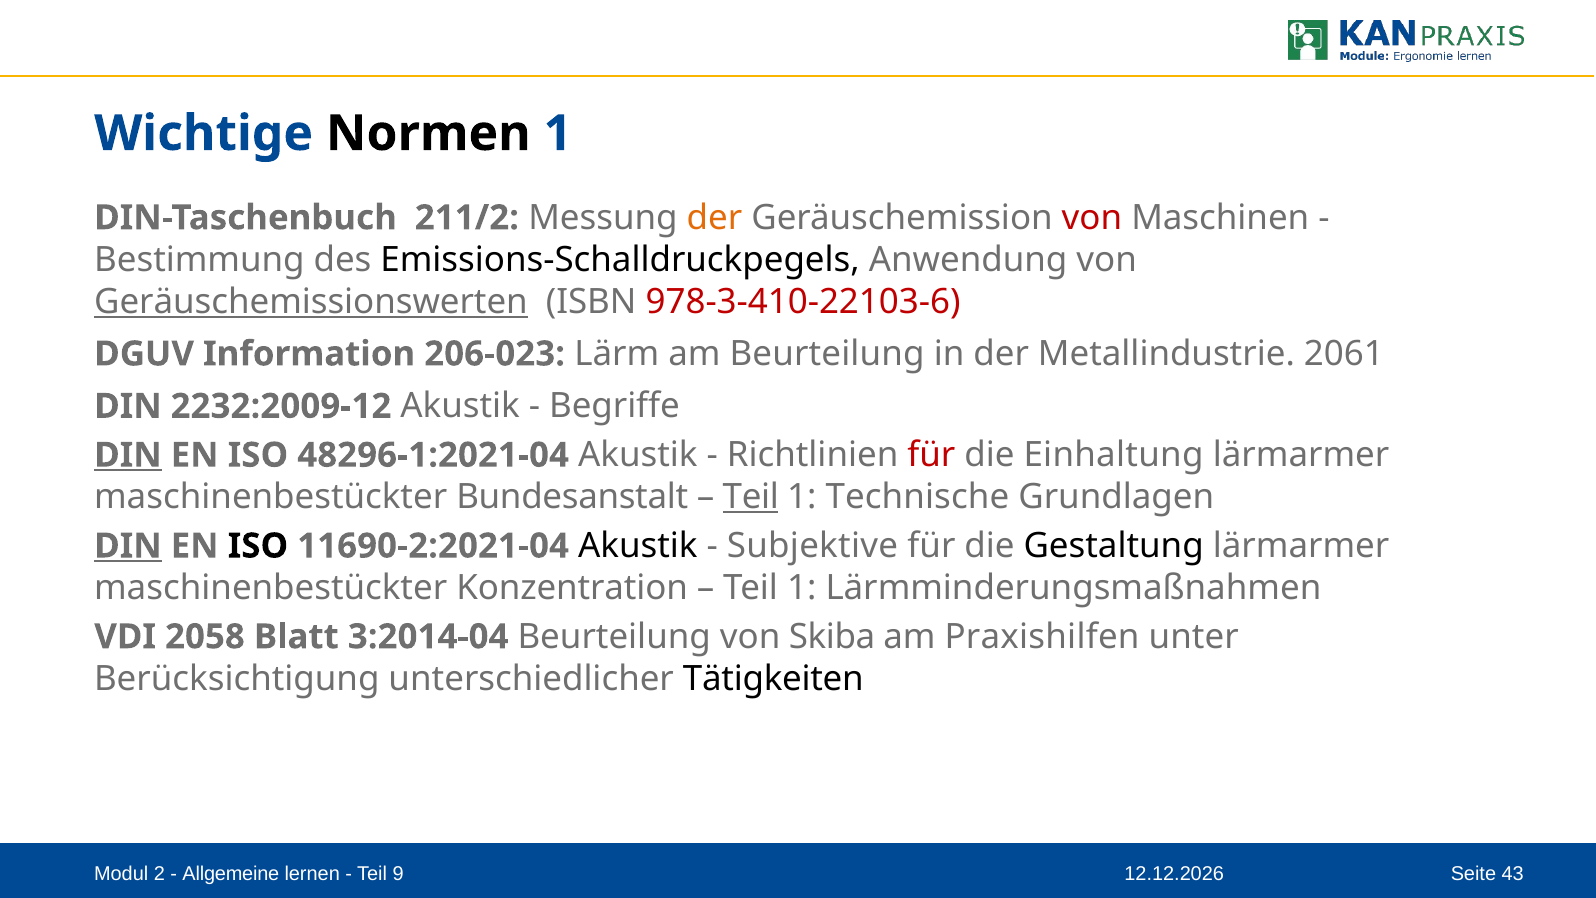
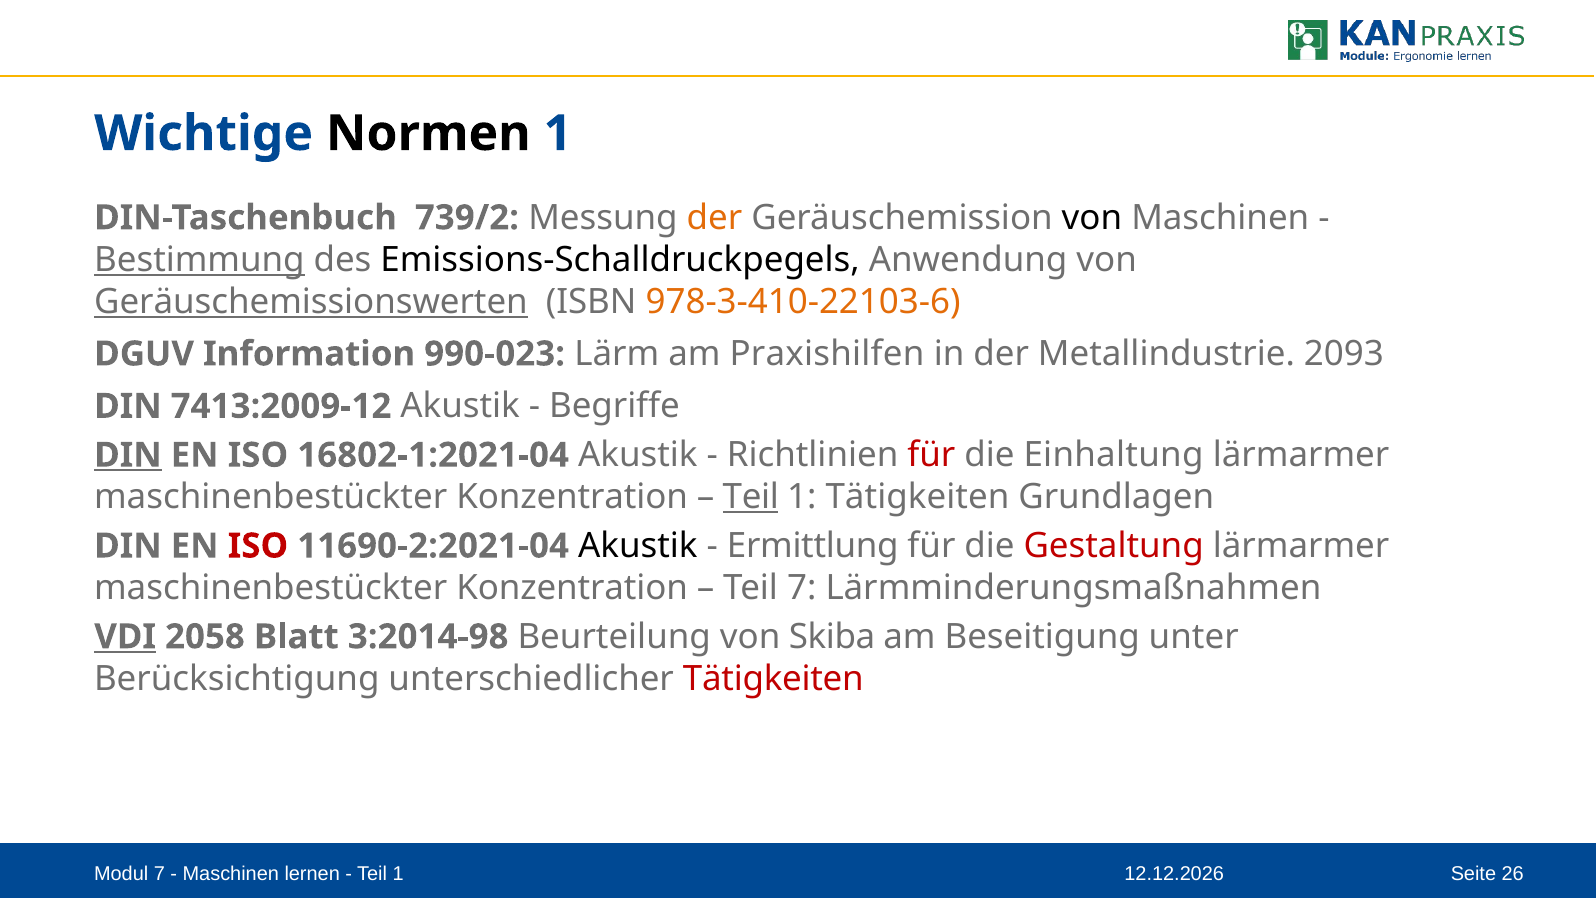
211/2: 211/2 -> 739/2
von at (1092, 218) colour: red -> black
Bestimmung underline: none -> present
978-3-410-22103-6 colour: red -> orange
206-023: 206-023 -> 990-023
am Beurteilung: Beurteilung -> Praxishilfen
2061: 2061 -> 2093
2232:2009-12: 2232:2009-12 -> 7413:2009-12
48296-1:2021-04: 48296-1:2021-04 -> 16802-1:2021-04
Bundesanstalt at (572, 497): Bundesanstalt -> Konzentration
1 Technische: Technische -> Tätigkeiten
DIN at (128, 546) underline: present -> none
ISO at (258, 546) colour: black -> red
Subjektive: Subjektive -> Ermittlung
Gestaltung colour: black -> red
1 at (802, 588): 1 -> 7
VDI underline: none -> present
3:2014-04: 3:2014-04 -> 3:2014-98
Praxishilfen: Praxishilfen -> Beseitigung
Tätigkeiten at (773, 678) colour: black -> red
Modul 2: 2 -> 7
Allgemeine at (231, 874): Allgemeine -> Maschinen
9 at (398, 874): 9 -> 1
43: 43 -> 26
